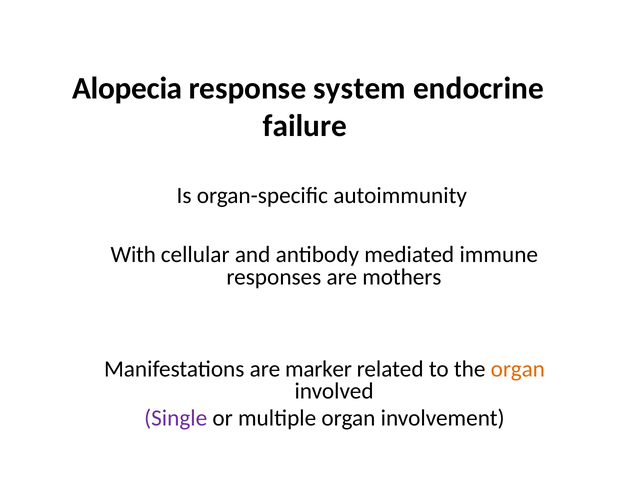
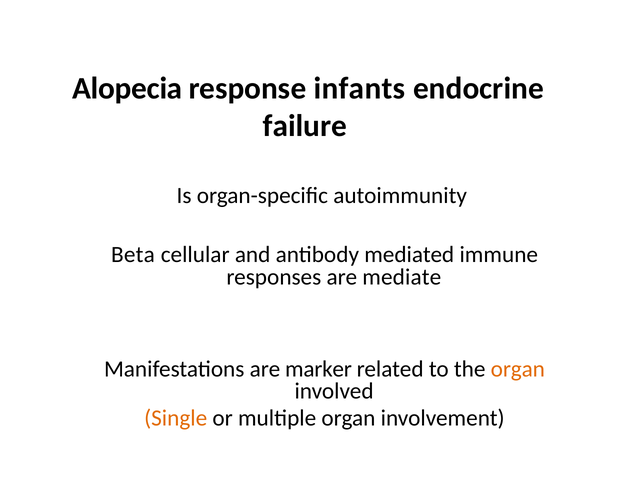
system: system -> infants
With: With -> Beta
mothers: mothers -> mediate
Single colour: purple -> orange
